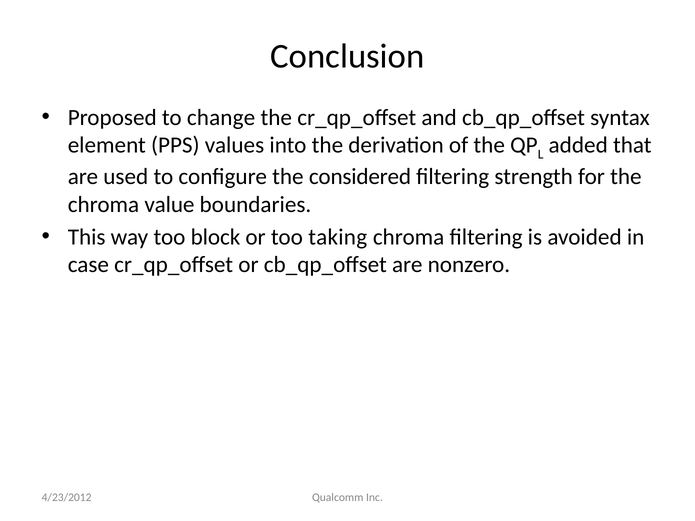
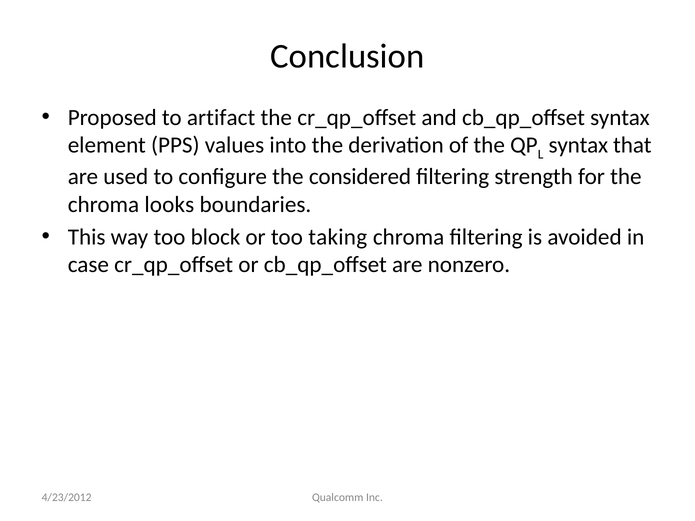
change: change -> artifact
added at (578, 145): added -> syntax
value: value -> looks
